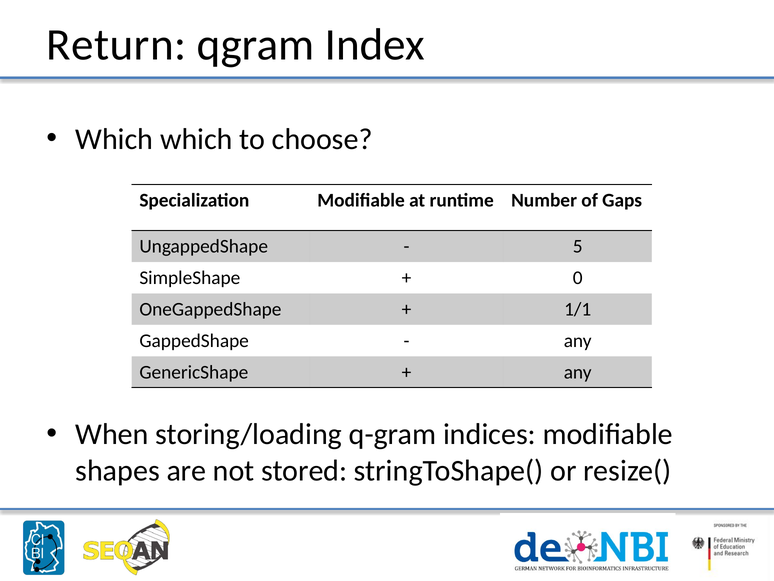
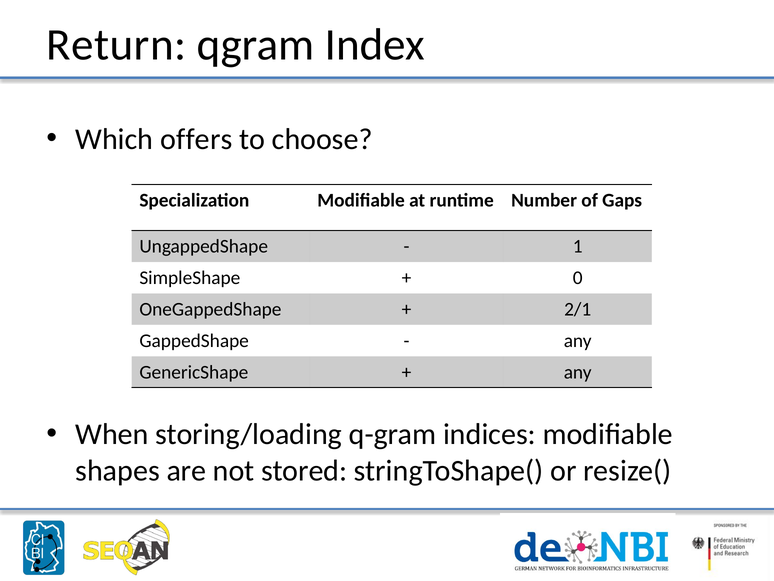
Which which: which -> offers
5: 5 -> 1
1/1: 1/1 -> 2/1
